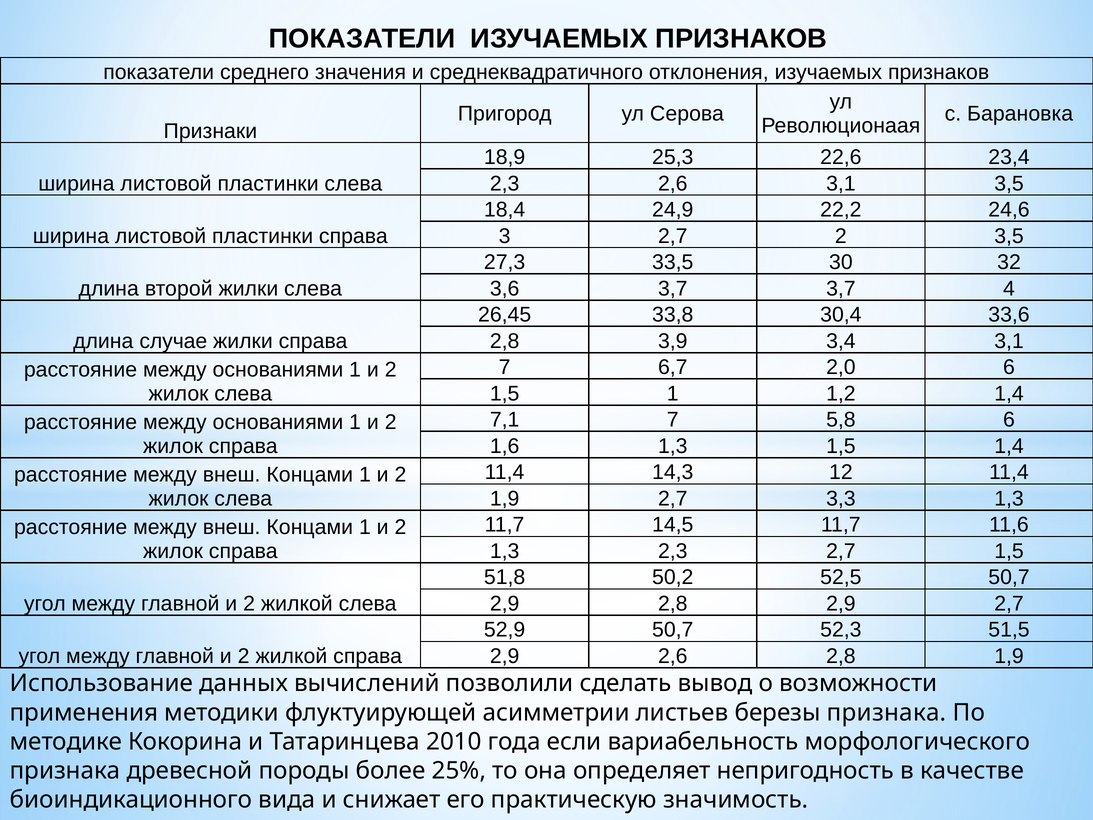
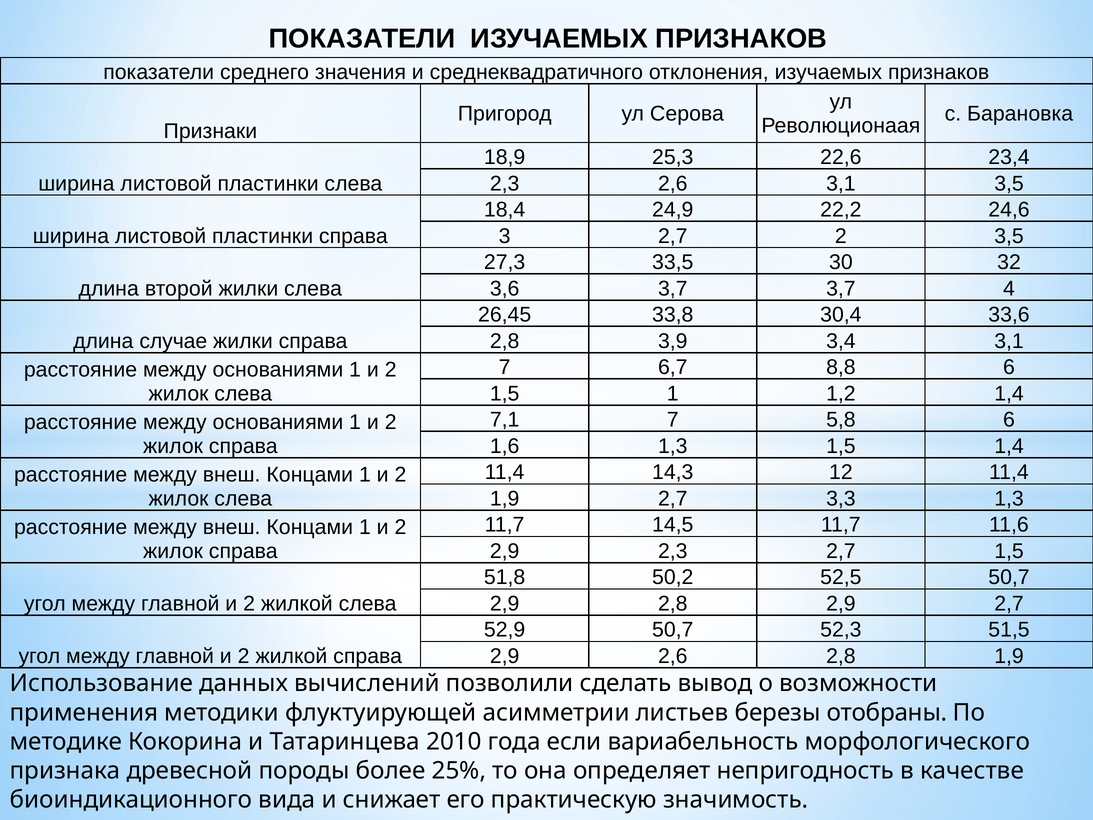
2,0: 2,0 -> 8,8
1,3 at (505, 551): 1,3 -> 2,9
березы признака: признака -> отобраны
